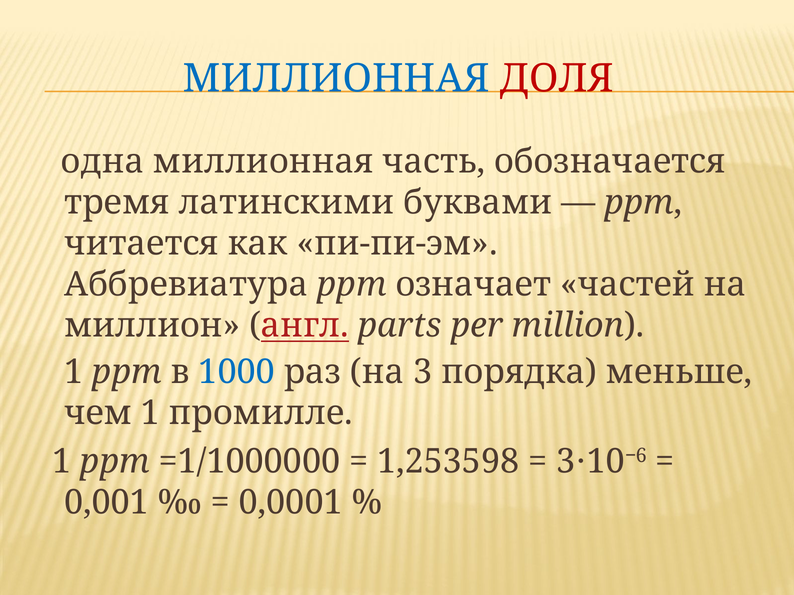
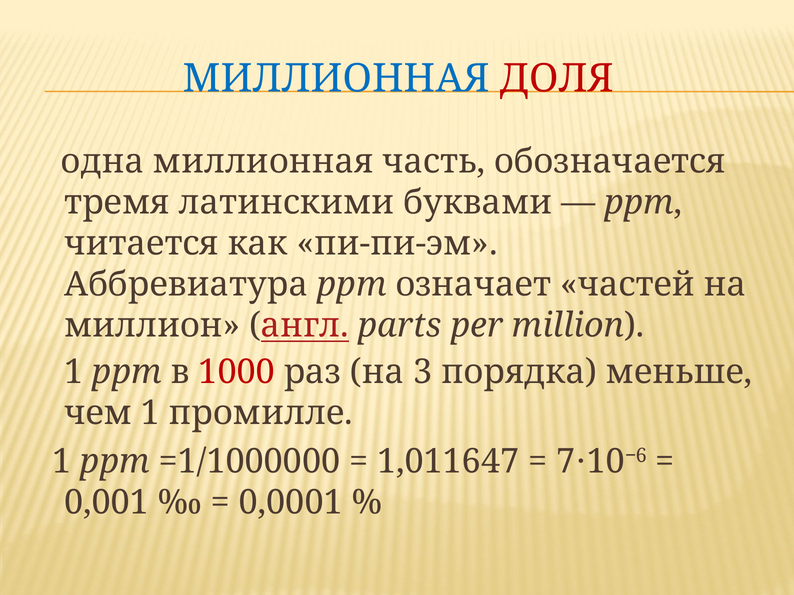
1000 colour: blue -> red
1,253598: 1,253598 -> 1,011647
3 at (566, 462): 3 -> 7
